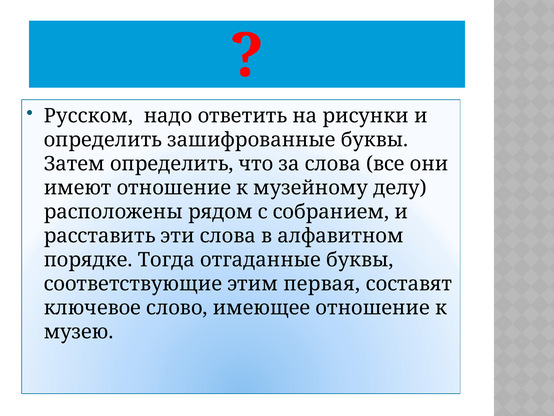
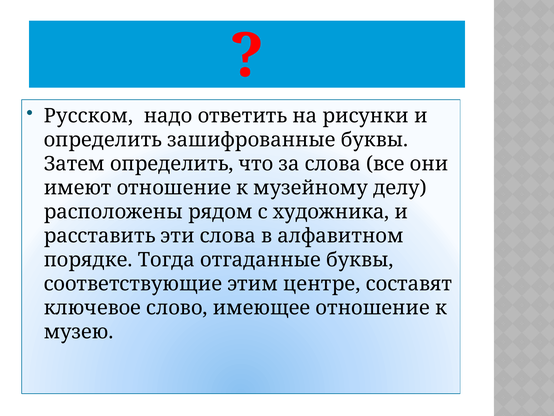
собранием: собранием -> художника
первая: первая -> центре
